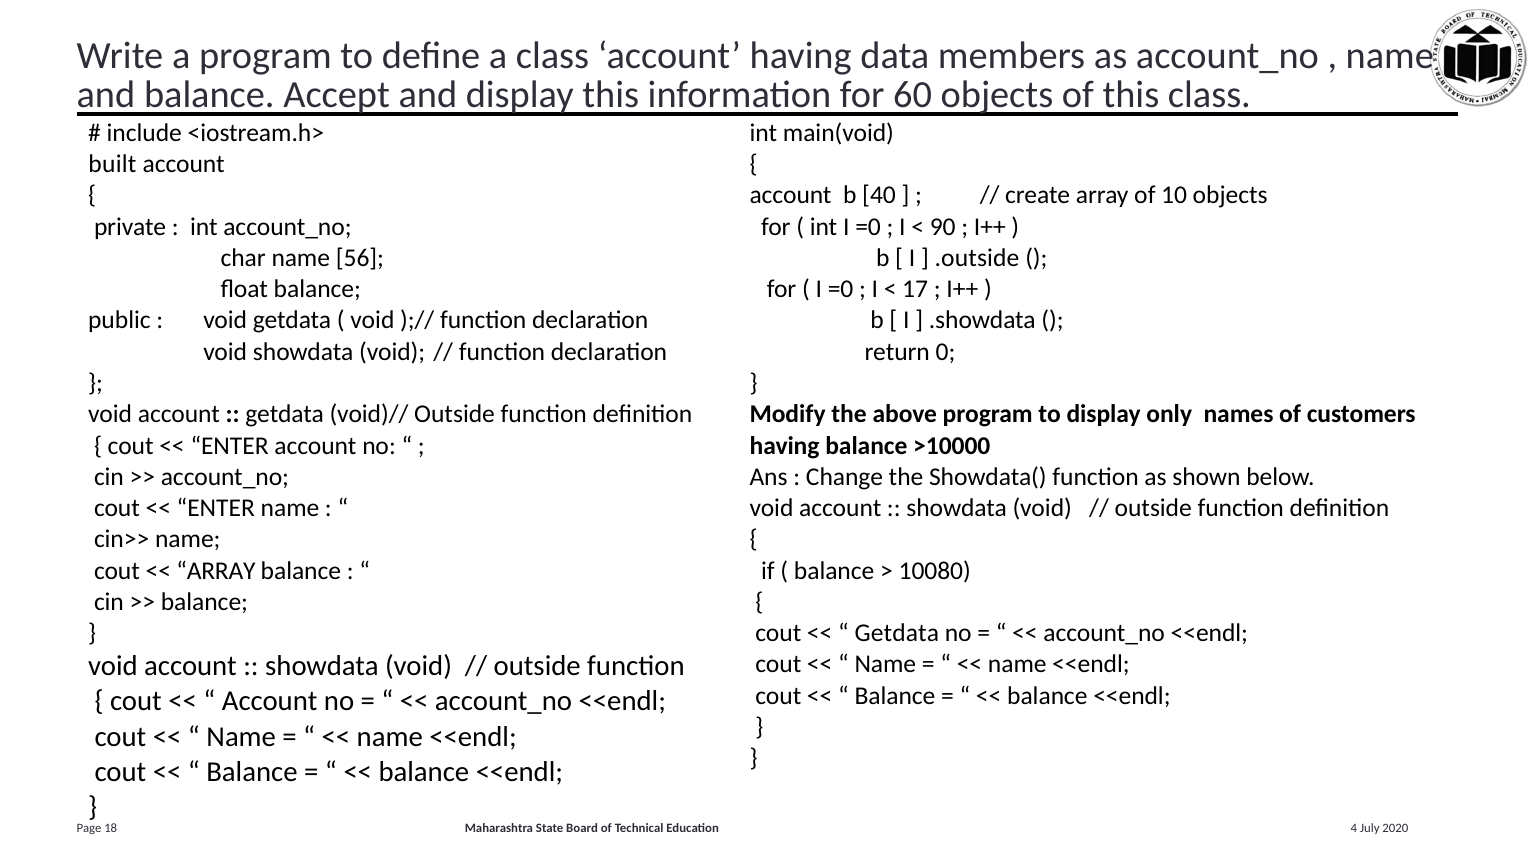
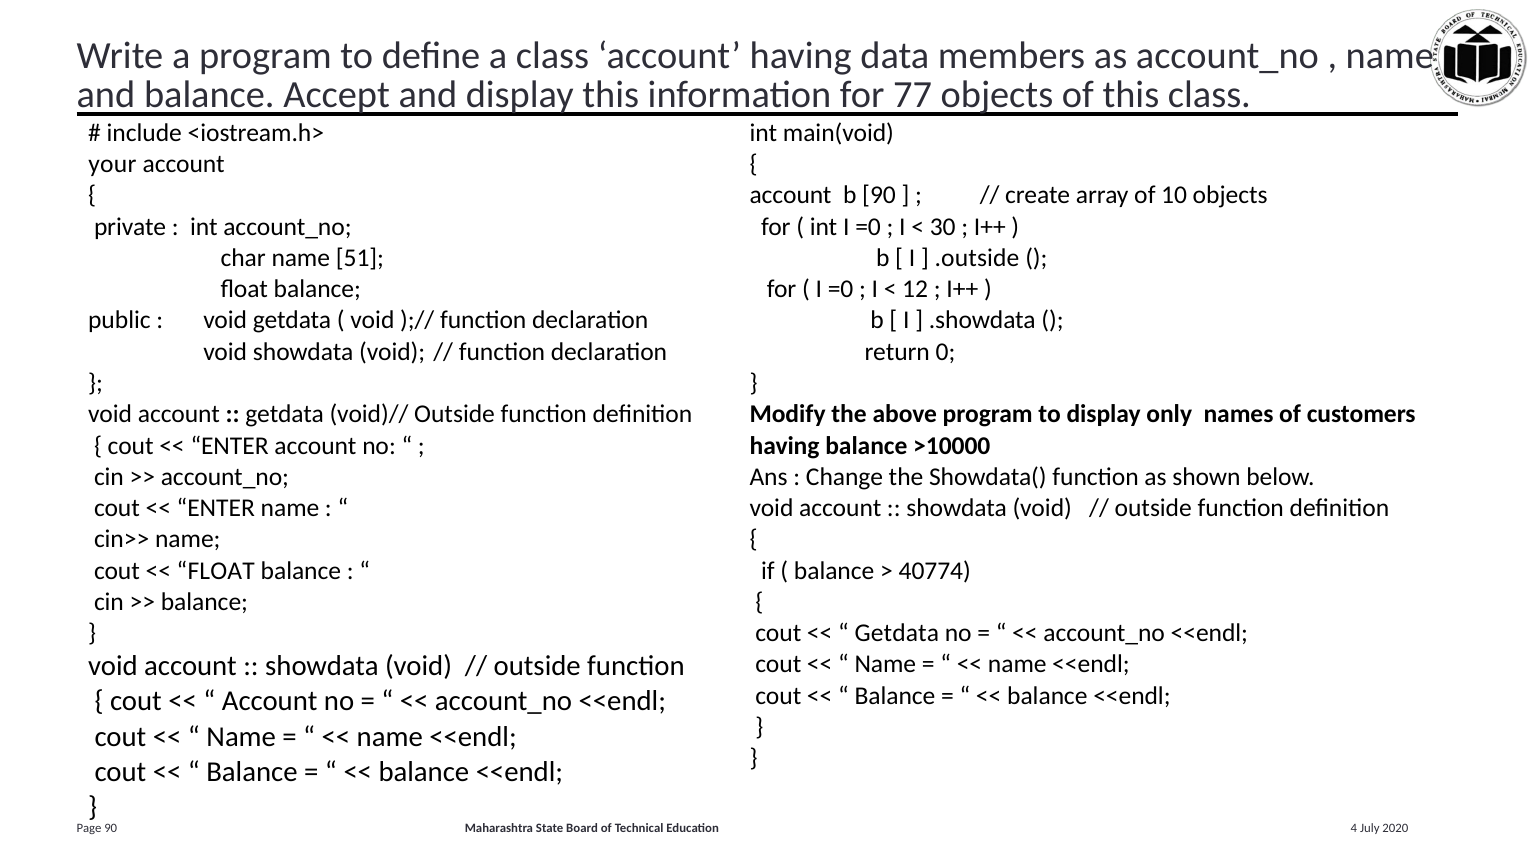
60: 60 -> 77
built: built -> your
b 40: 40 -> 90
90: 90 -> 30
56: 56 -> 51
17: 17 -> 12
ARRAY at (216, 571): ARRAY -> FLOAT
10080: 10080 -> 40774
18 at (111, 829): 18 -> 90
